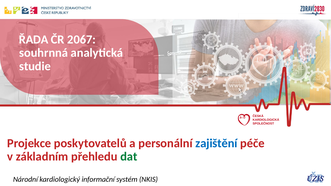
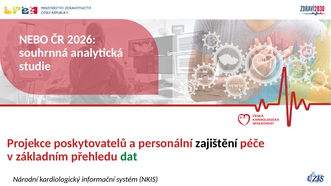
ŘADA: ŘADA -> NEBO
2067: 2067 -> 2026
zajištění colour: blue -> black
